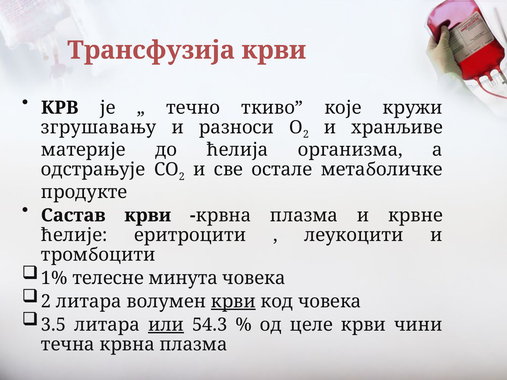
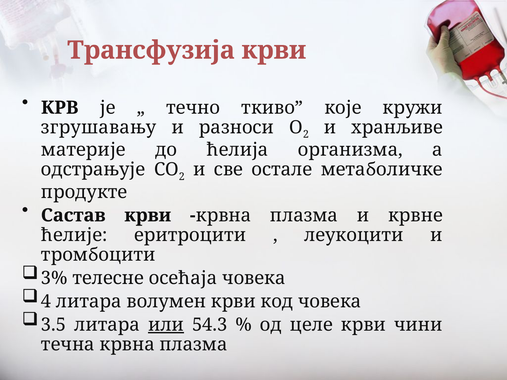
1%: 1% -> 3%
минута: минута -> осећаја
2 at (46, 302): 2 -> 4
крви at (233, 302) underline: present -> none
